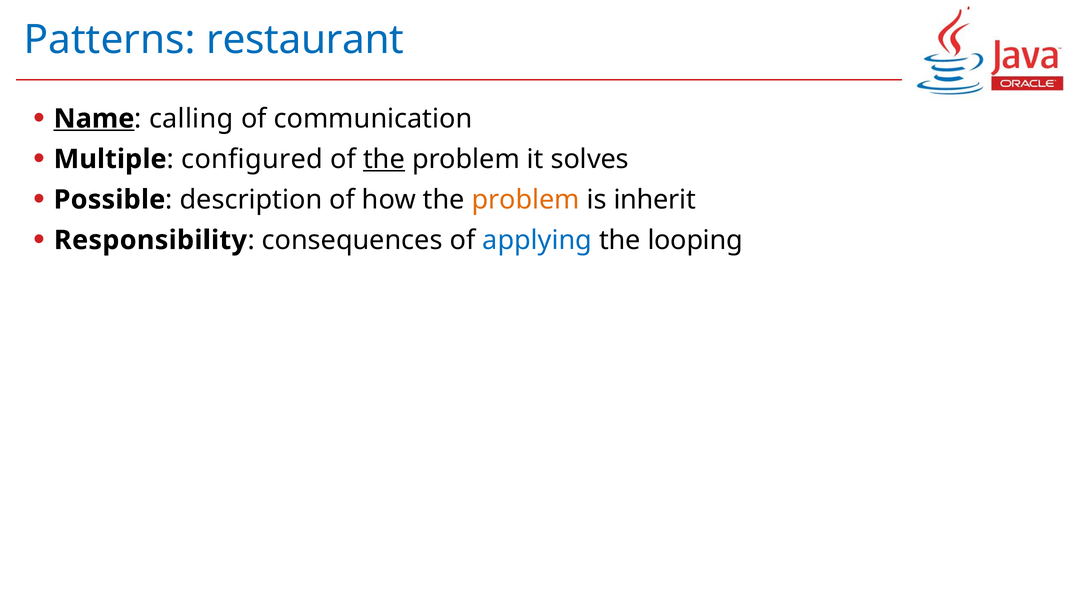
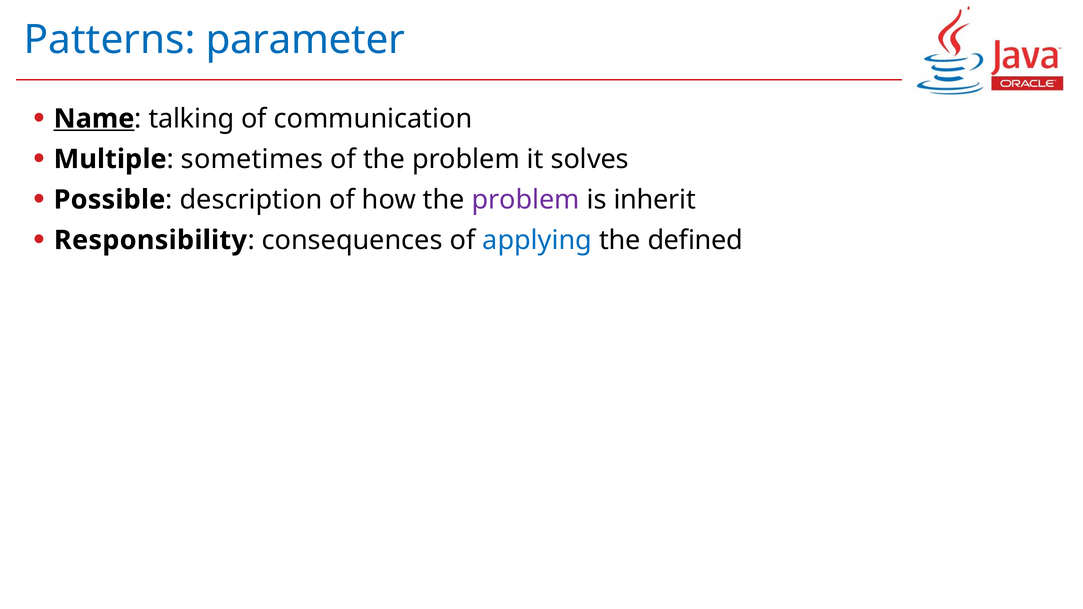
restaurant: restaurant -> parameter
calling: calling -> talking
configured: configured -> sometimes
the at (384, 159) underline: present -> none
problem at (526, 200) colour: orange -> purple
looping: looping -> defined
